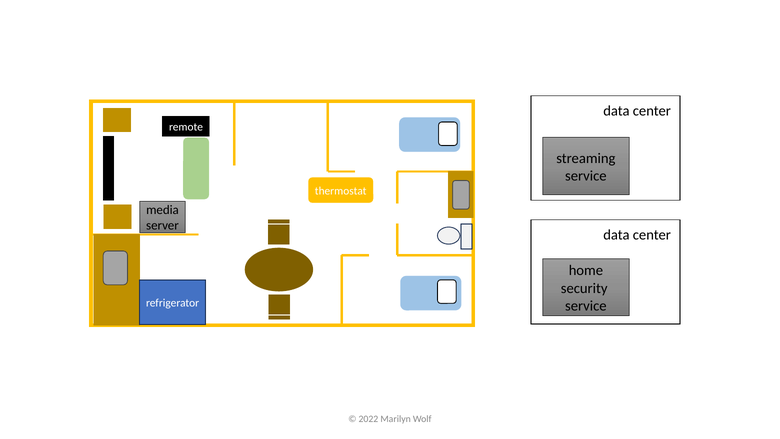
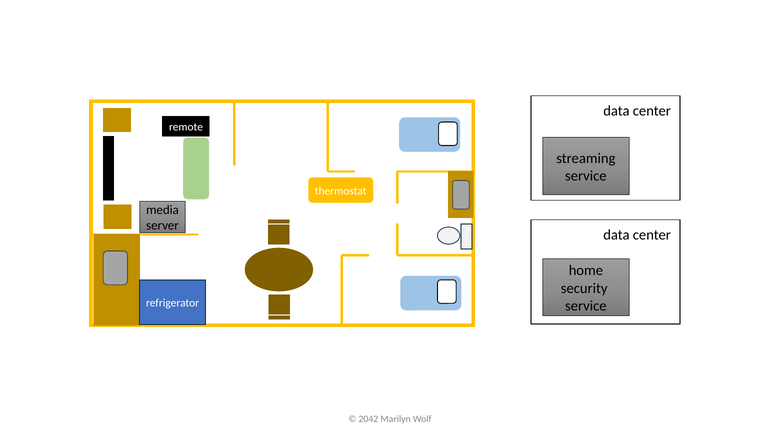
2022: 2022 -> 2042
